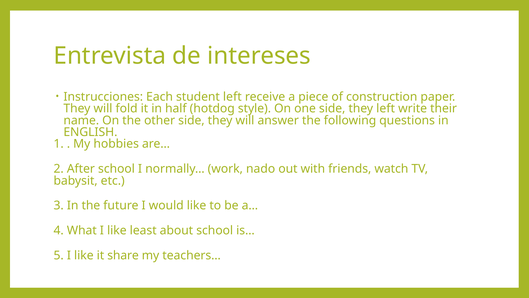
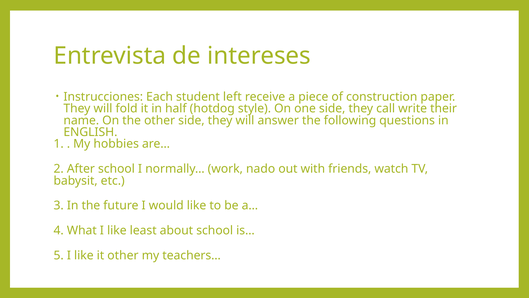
they left: left -> call
it share: share -> other
